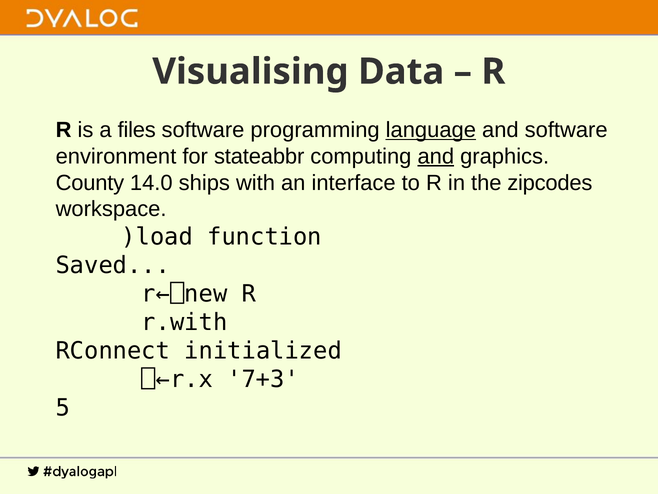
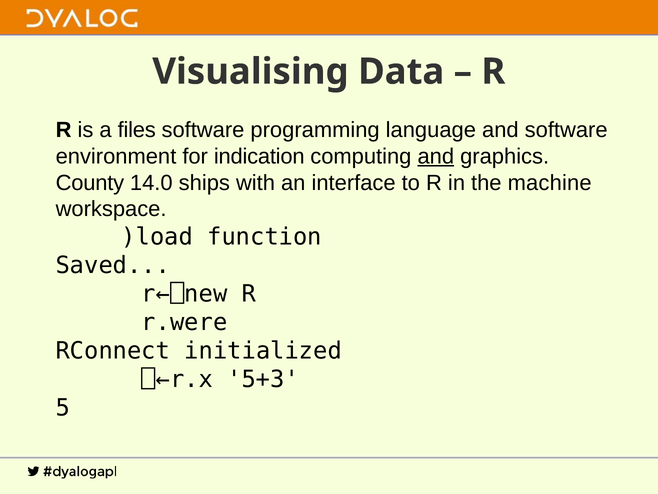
language underline: present -> none
stateabbr: stateabbr -> indication
zipcodes: zipcodes -> machine
r.with: r.with -> r.were
7+3: 7+3 -> 5+3
